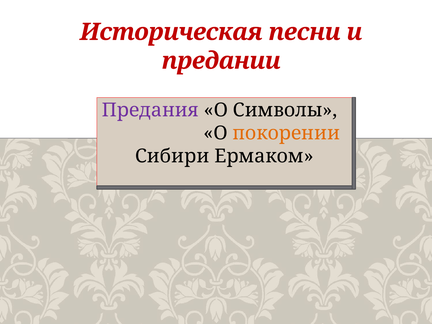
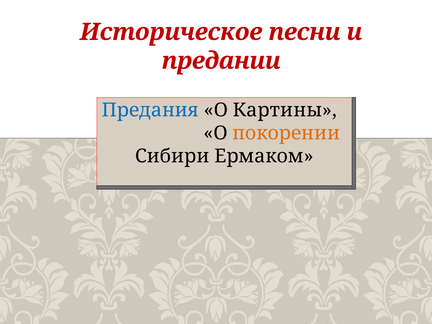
Историческая: Историческая -> Историческое
Предания colour: purple -> blue
Символы: Символы -> Картины
